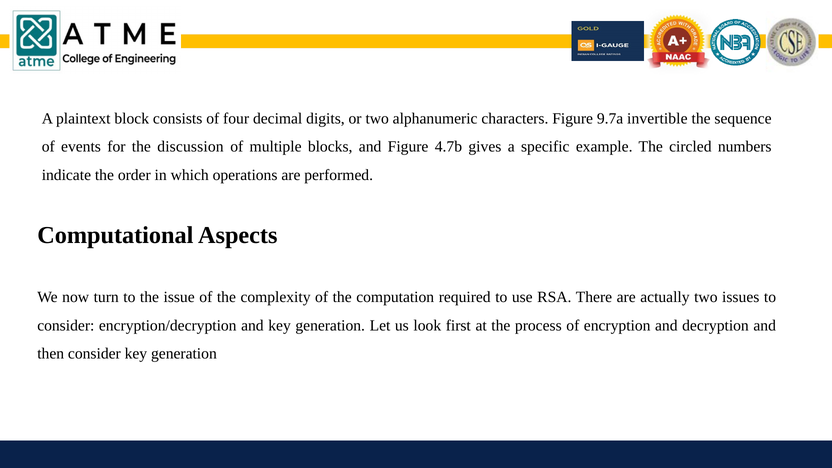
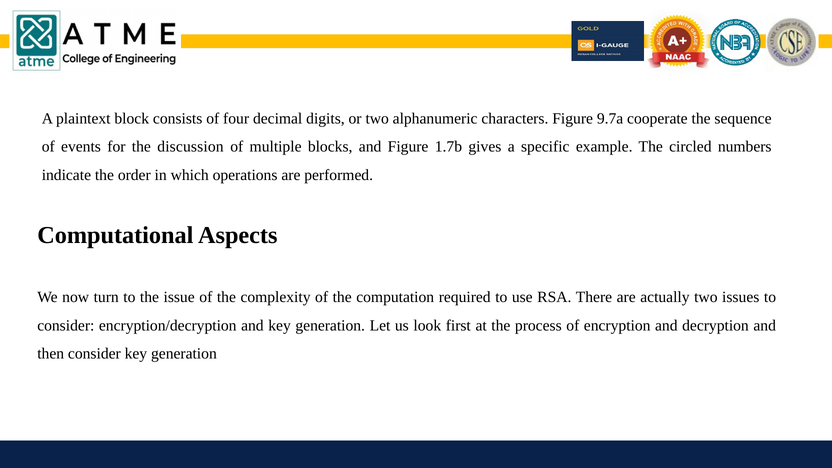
invertible: invertible -> cooperate
4.7b: 4.7b -> 1.7b
